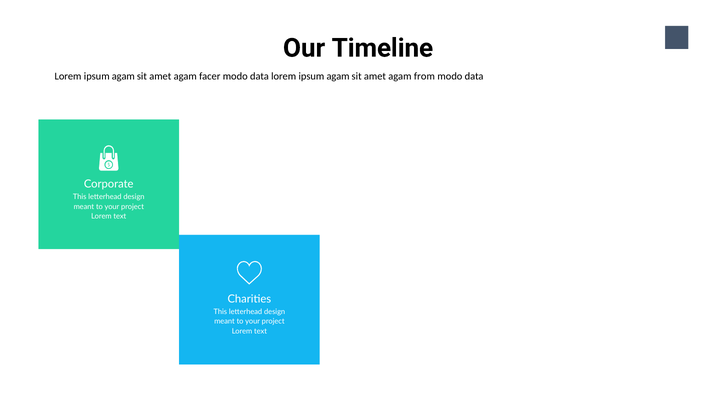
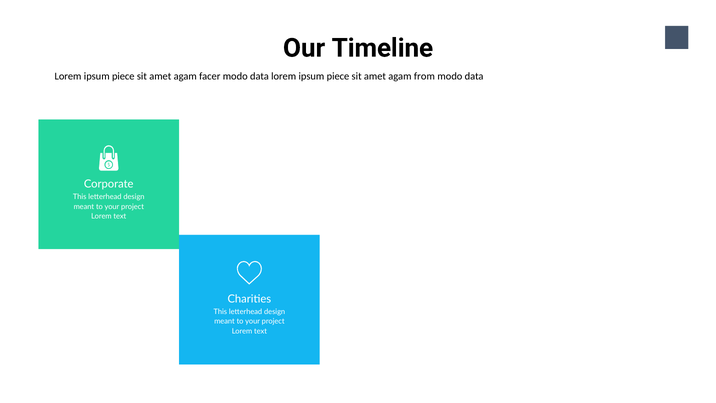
agam at (123, 76): agam -> piece
data lorem ipsum agam: agam -> piece
